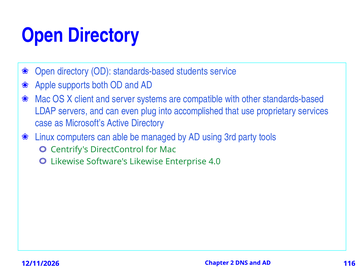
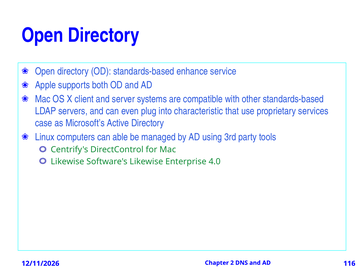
students: students -> enhance
accomplished: accomplished -> characteristic
